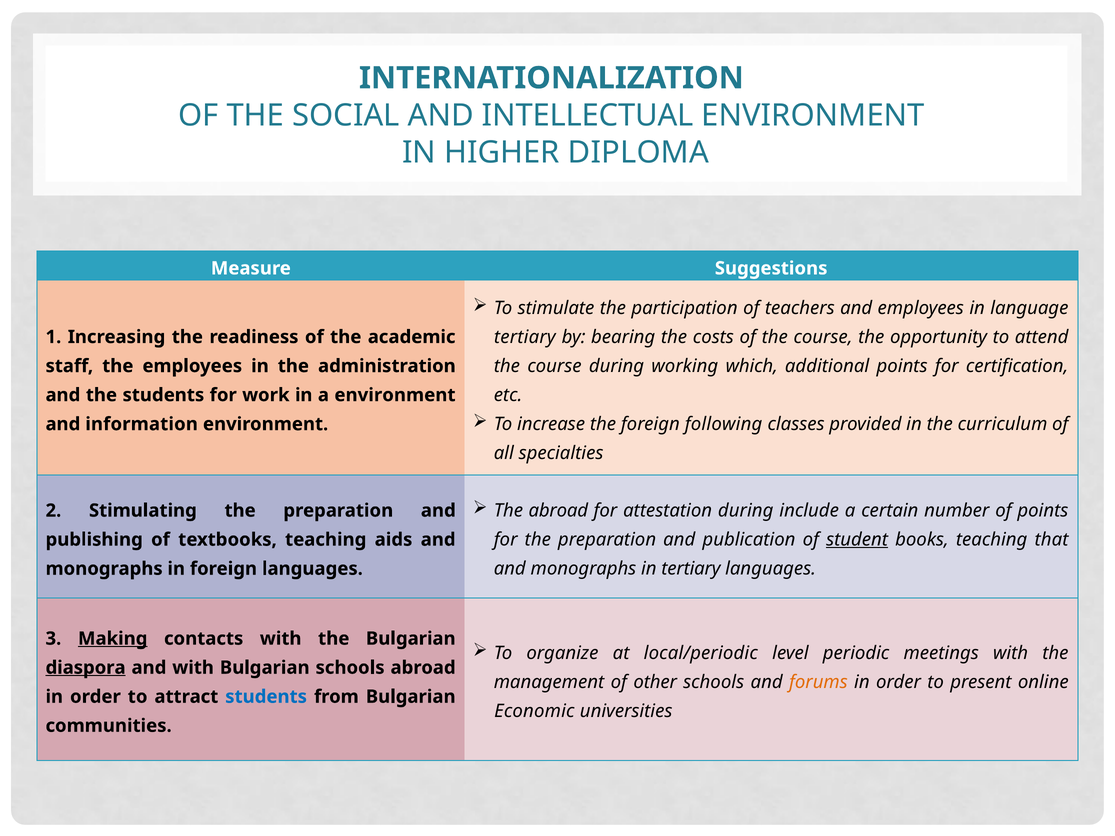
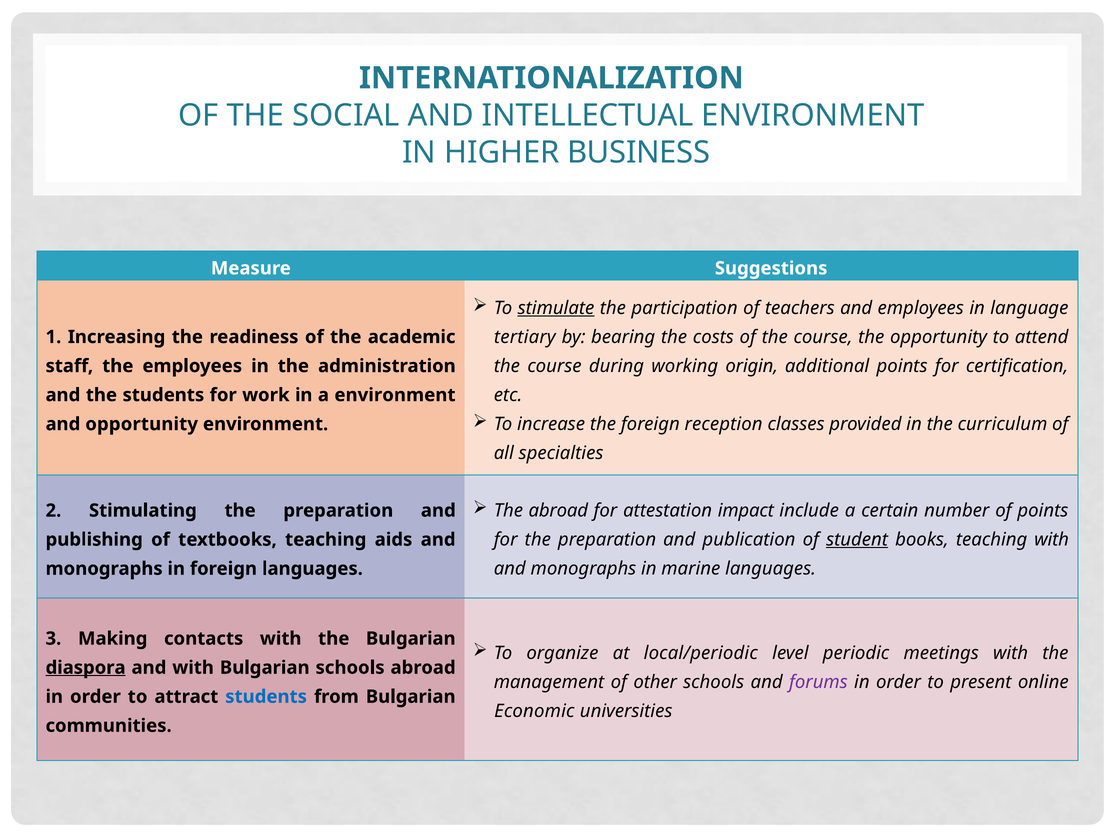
DIPLOMA: DIPLOMA -> BUSINESS
stimulate underline: none -> present
which: which -> origin
following: following -> reception
and information: information -> opportunity
attestation during: during -> impact
teaching that: that -> with
in tertiary: tertiary -> marine
Making underline: present -> none
forums colour: orange -> purple
